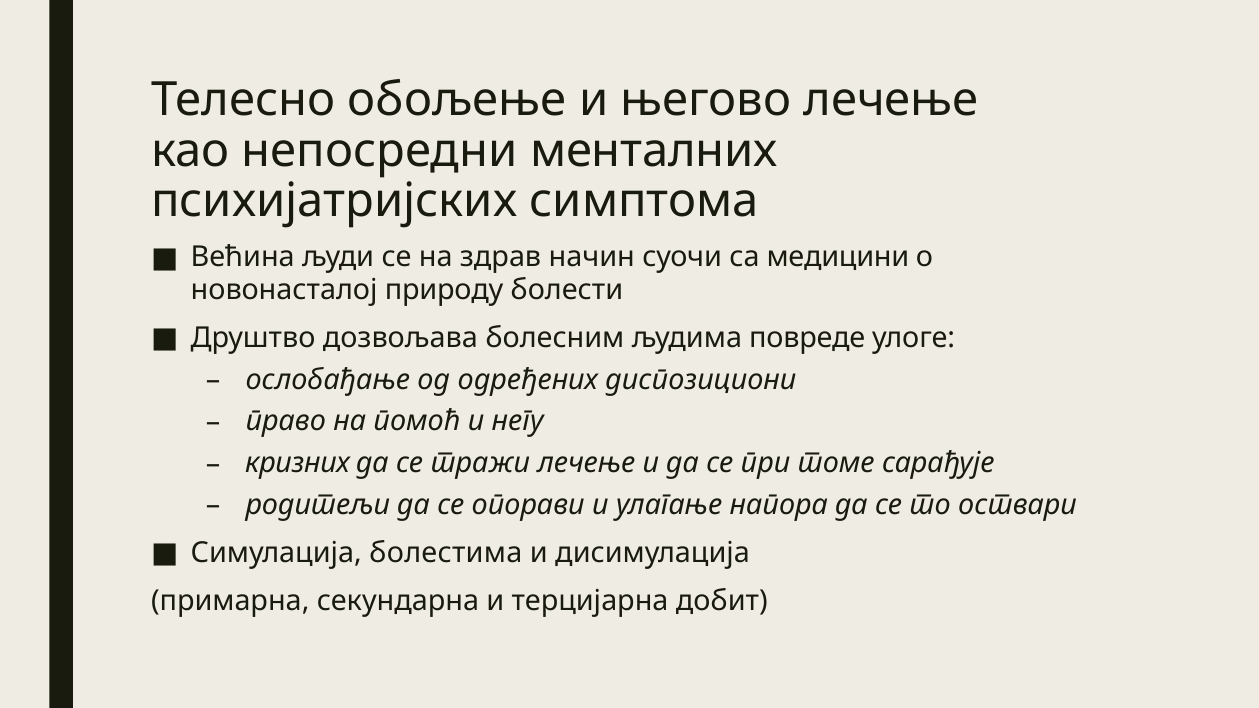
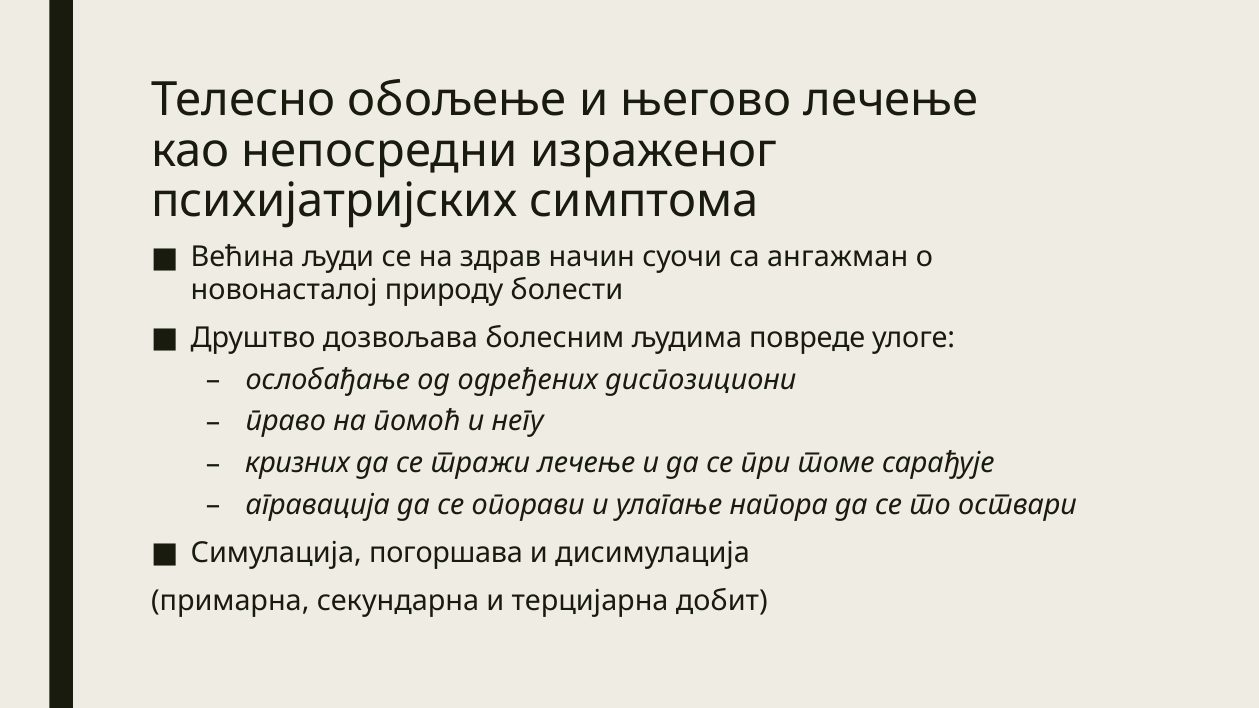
менталних: менталних -> израженог
медицини: медицини -> ангажман
родитељи: родитељи -> агравација
болестима: болестима -> погоршава
